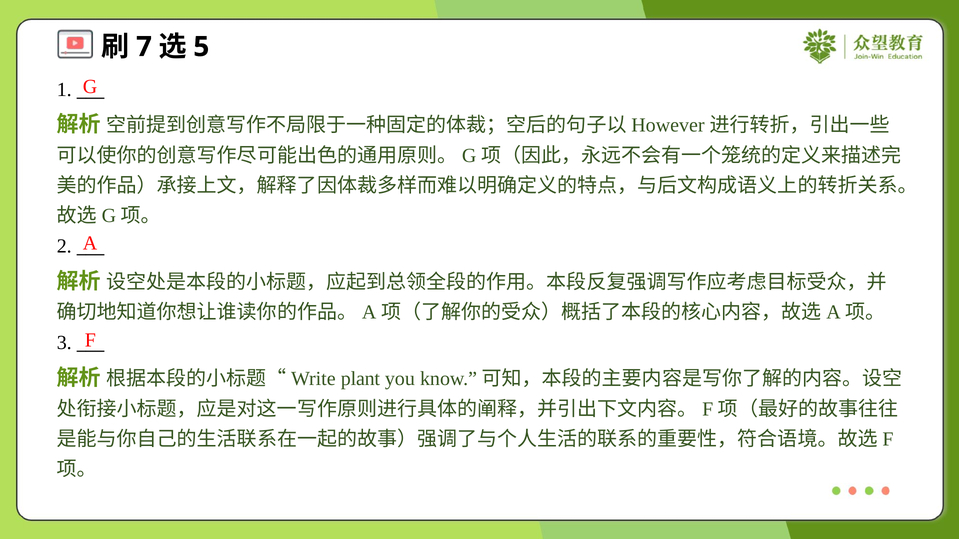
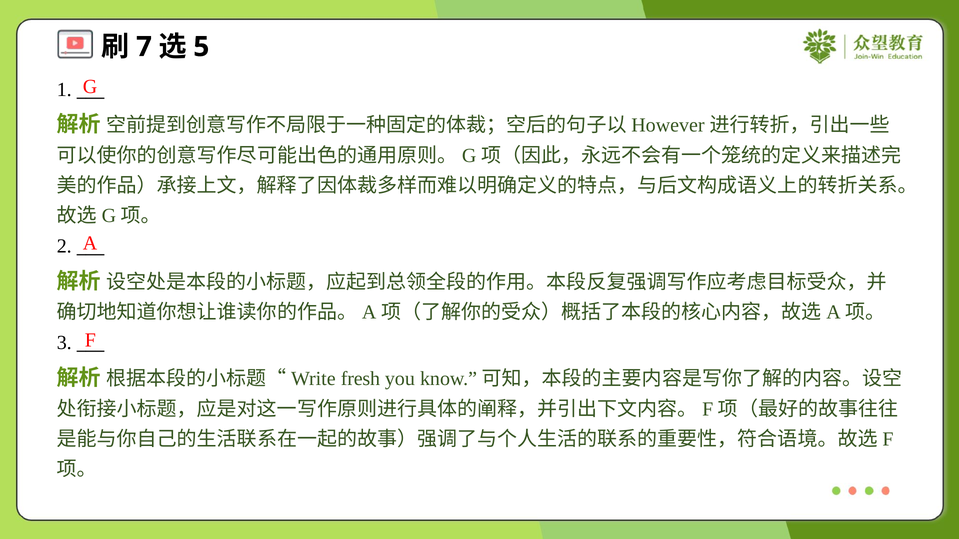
plant: plant -> fresh
